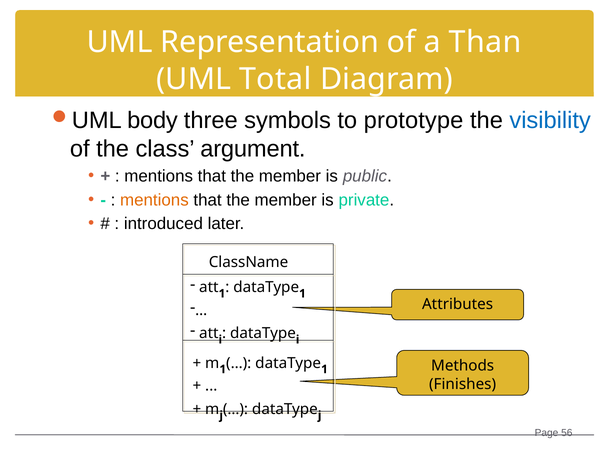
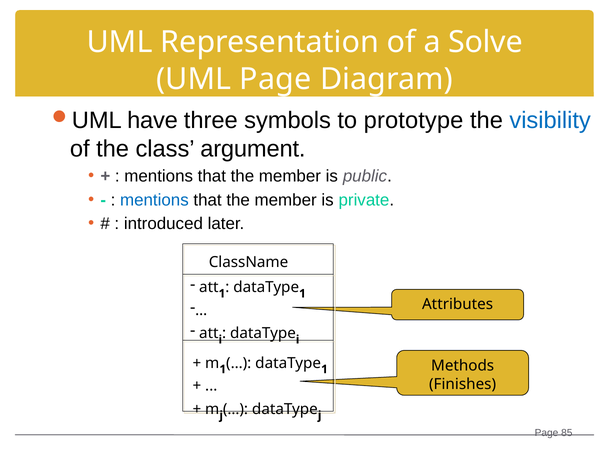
Than: Than -> Solve
UML Total: Total -> Page
body: body -> have
mentions at (154, 200) colour: orange -> blue
56: 56 -> 85
